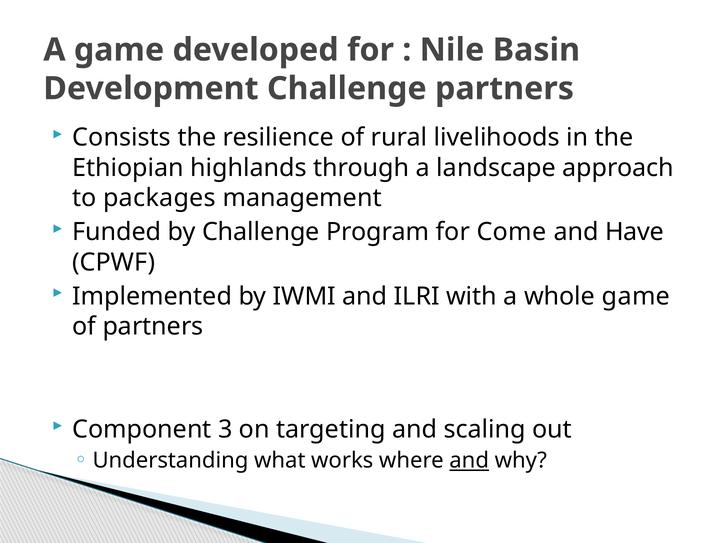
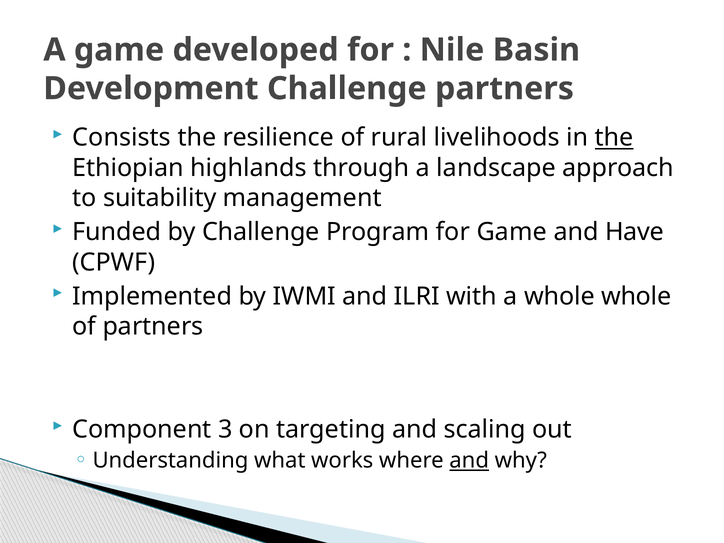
the at (614, 138) underline: none -> present
packages: packages -> suitability
for Come: Come -> Game
whole game: game -> whole
